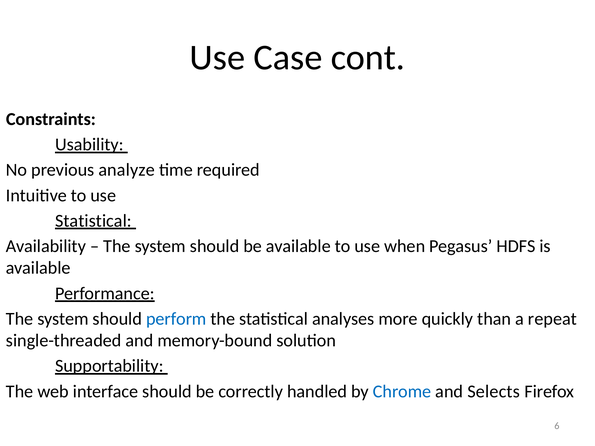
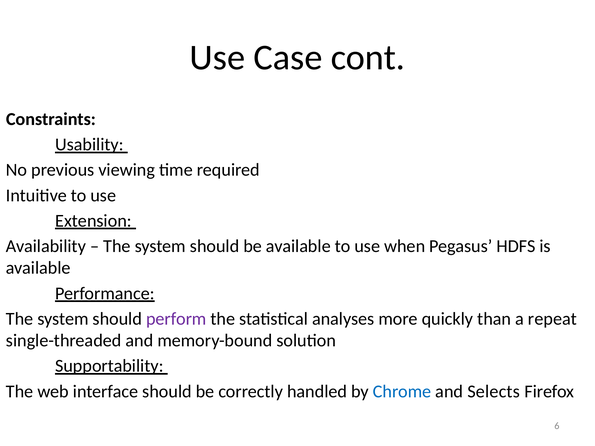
analyze: analyze -> viewing
Statistical at (93, 221): Statistical -> Extension
perform colour: blue -> purple
